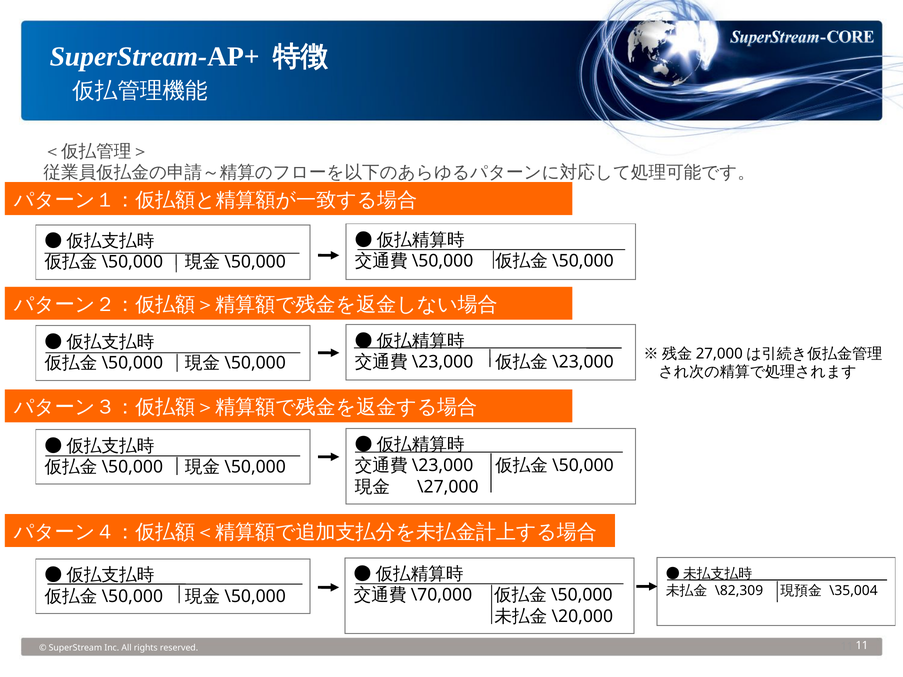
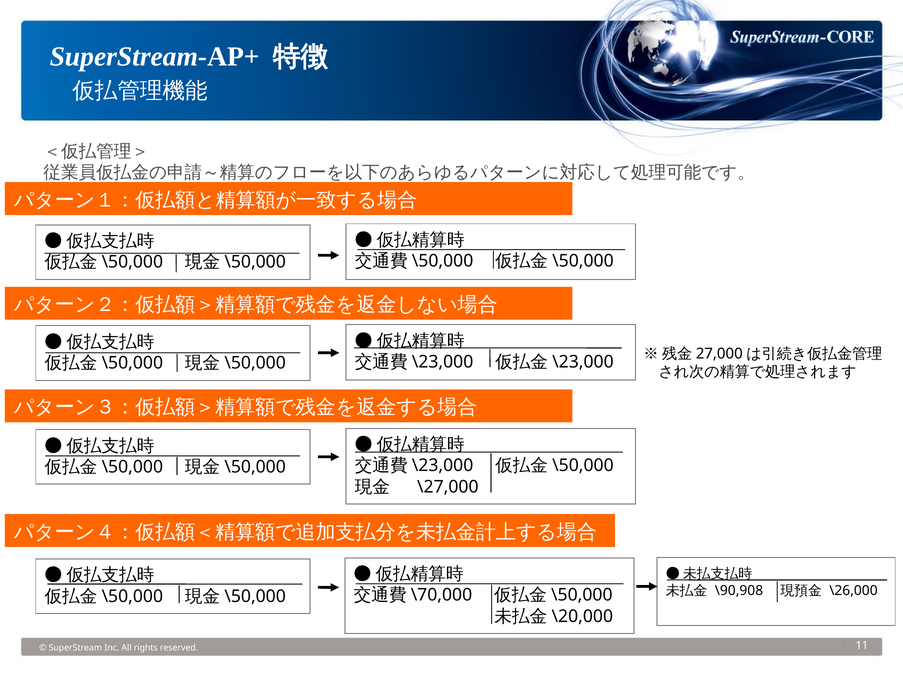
\82,309: \82,309 -> \90,908
\35,004: \35,004 -> \26,000
